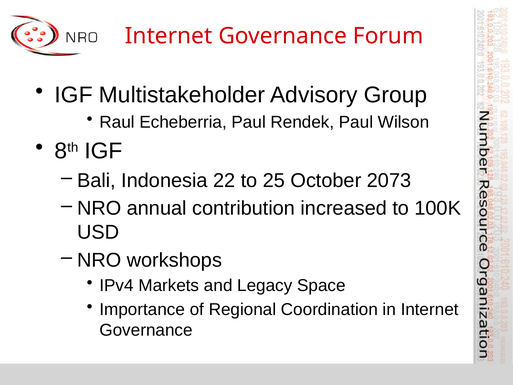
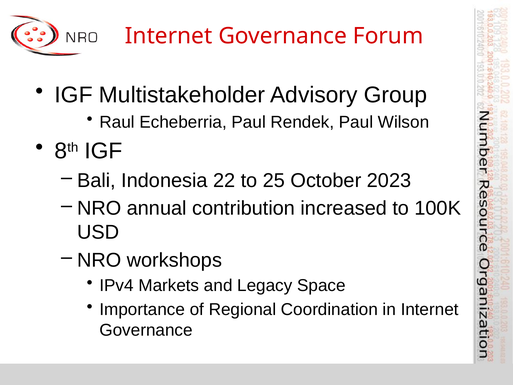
2073: 2073 -> 2023
